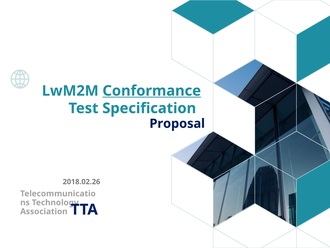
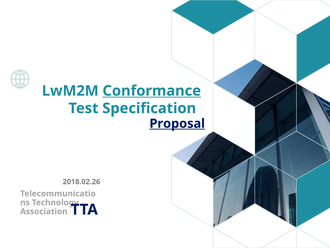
Proposal underline: none -> present
